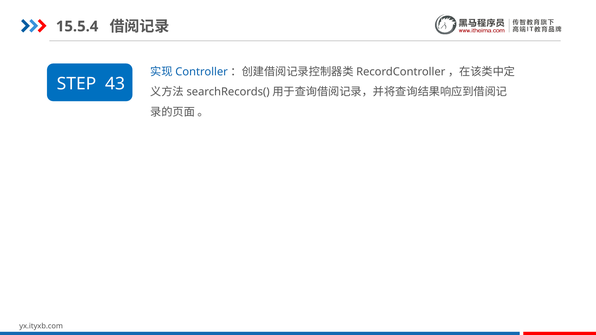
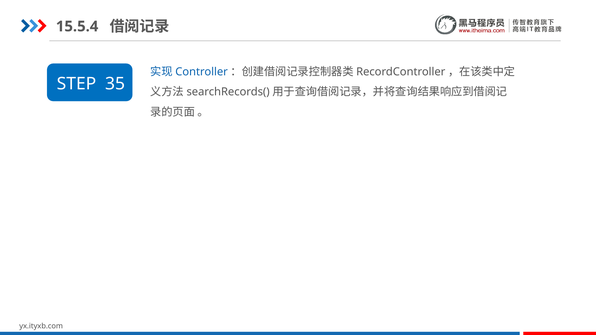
43: 43 -> 35
